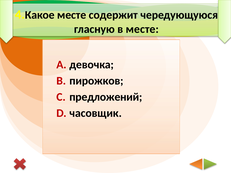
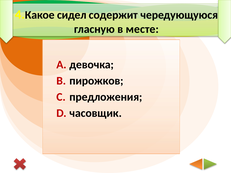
месте at (72, 15): месте -> сидел
предложений: предложений -> предложения
